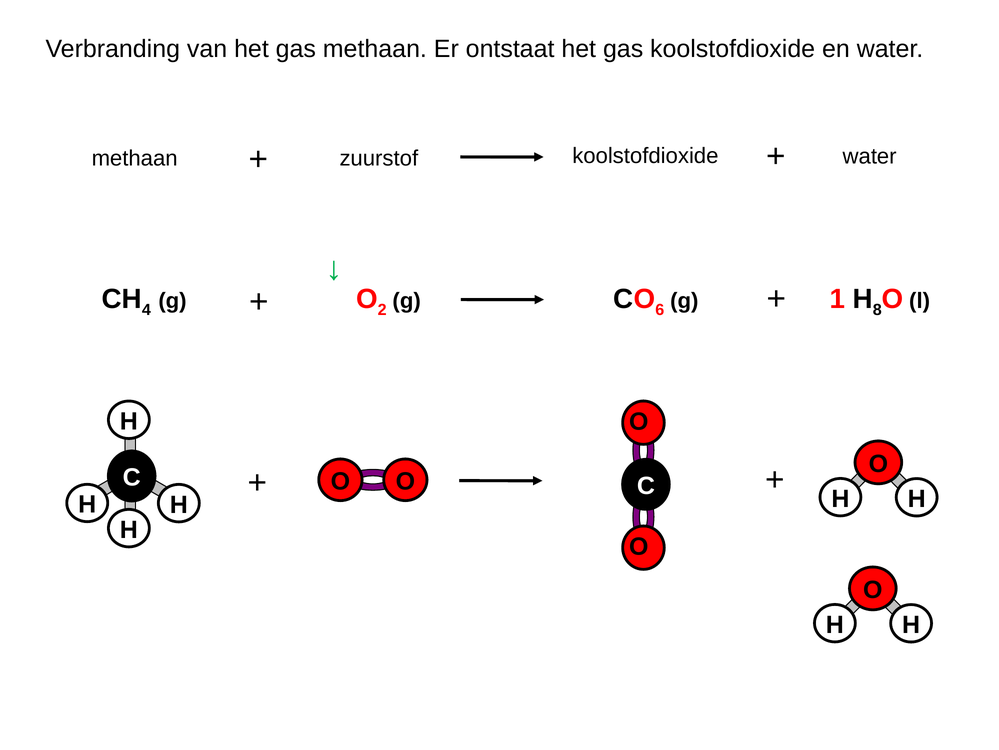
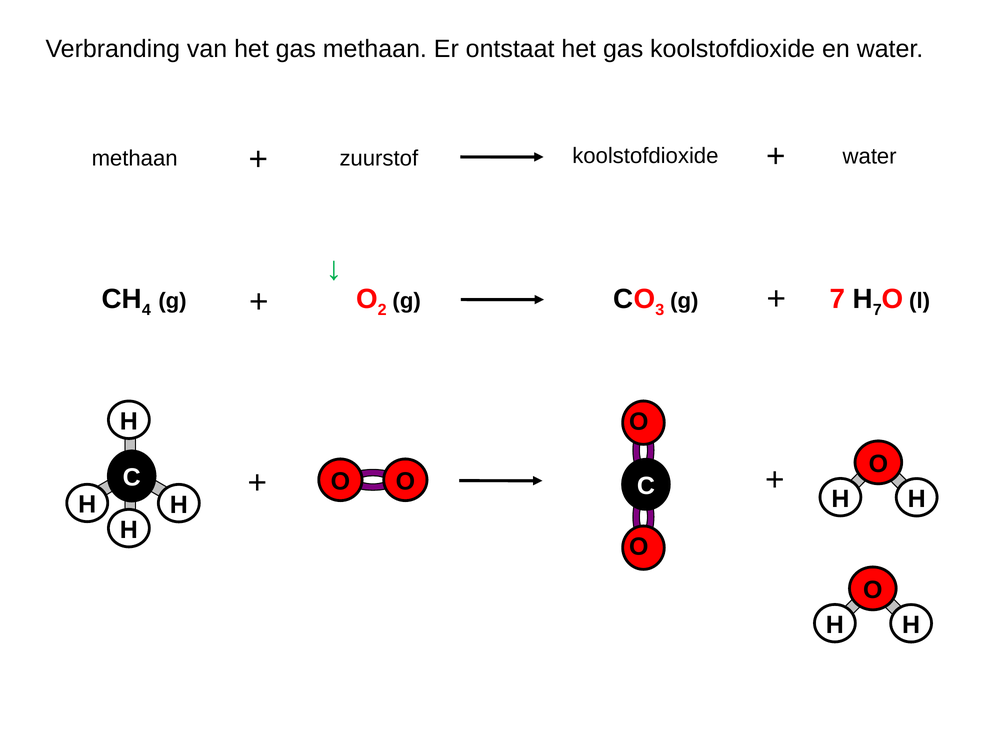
6: 6 -> 3
g 1: 1 -> 7
H 8: 8 -> 7
